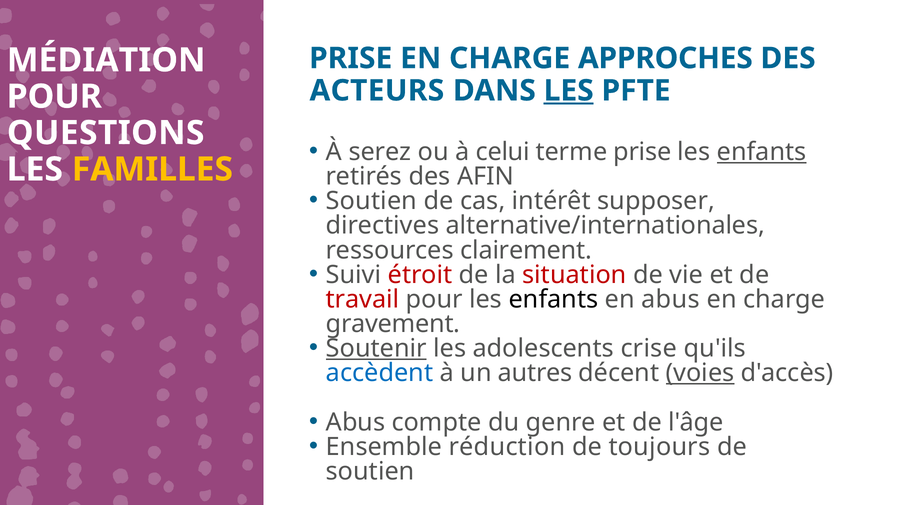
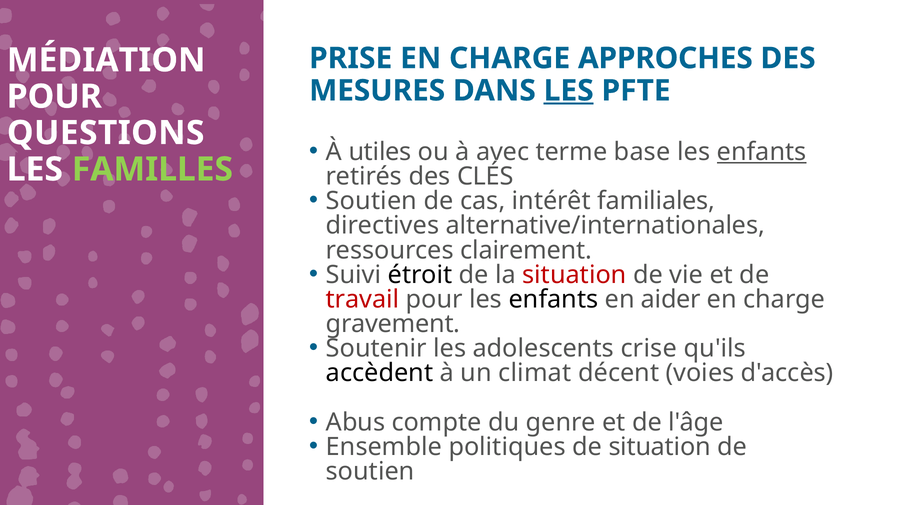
ACTEURS: ACTEURS -> MESURES
serez: serez -> utiles
celui: celui -> avec
terme prise: prise -> base
FAMILLES colour: yellow -> light green
AFIN: AFIN -> CLÉS
supposer: supposer -> familiales
étroit colour: red -> black
en abus: abus -> aider
Soutenir underline: present -> none
accèdent colour: blue -> black
autres: autres -> climat
voies underline: present -> none
réduction: réduction -> politiques
de toujours: toujours -> situation
